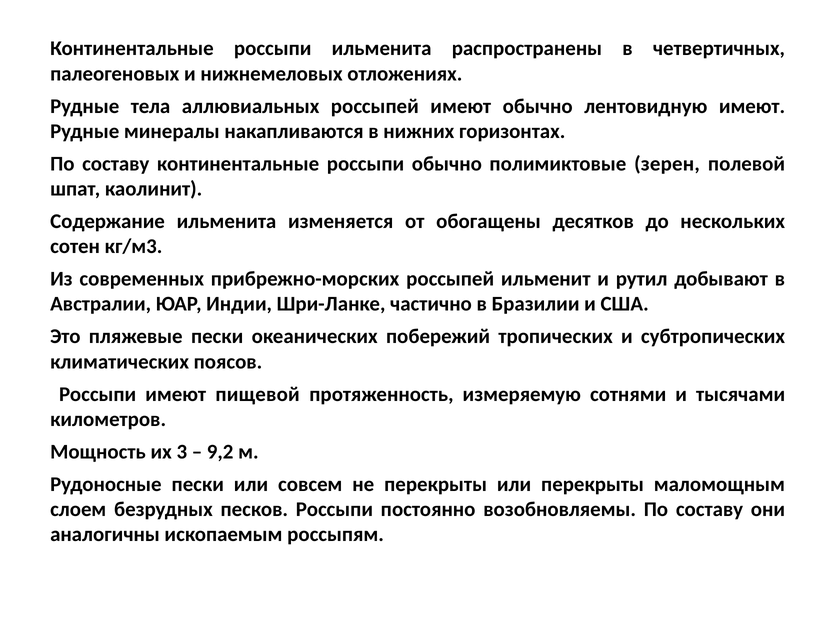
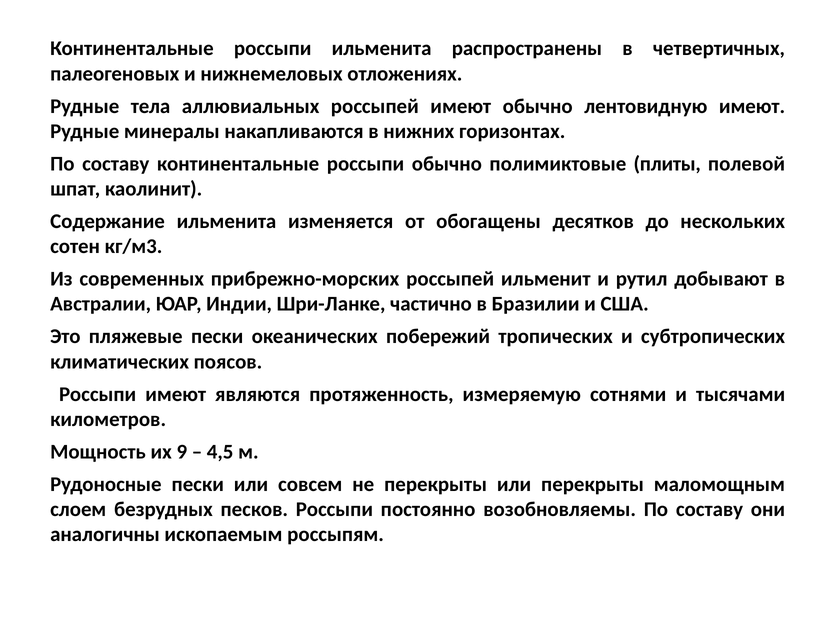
зерен: зерен -> плиты
пищевой: пищевой -> являются
3: 3 -> 9
9,2: 9,2 -> 4,5
